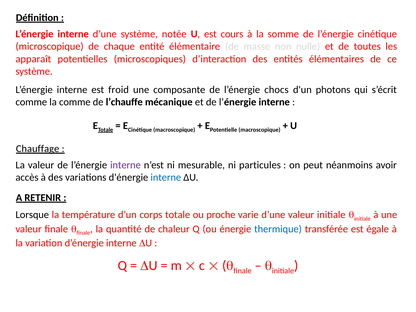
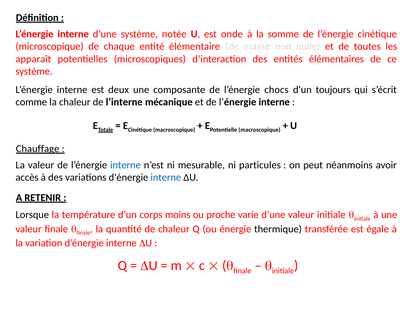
cours: cours -> onde
froid: froid -> deux
photons: photons -> toujours
la comme: comme -> chaleur
l’chauffe: l’chauffe -> l’interne
interne at (125, 165) colour: purple -> blue
corps totale: totale -> moins
thermique colour: blue -> black
